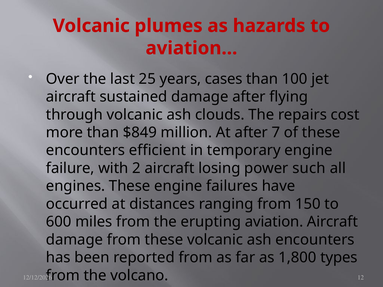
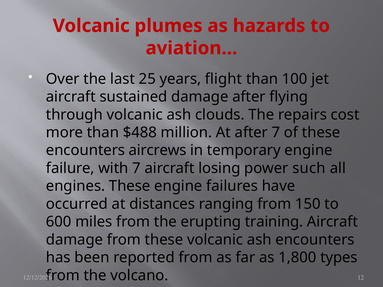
cases: cases -> flight
$849: $849 -> $488
efficient: efficient -> aircrews
with 2: 2 -> 7
aviation: aviation -> training
